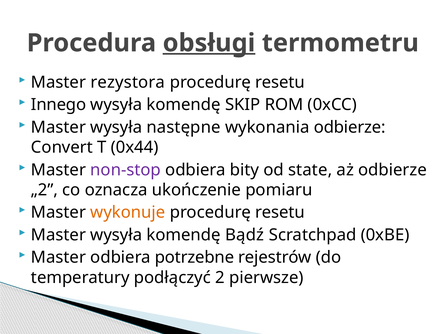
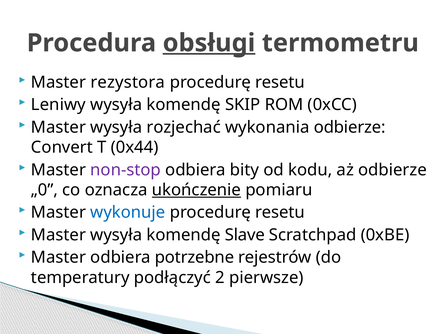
Innego: Innego -> Leniwy
następne: następne -> rozjechać
state: state -> kodu
„2: „2 -> „0
ukończenie underline: none -> present
wykonuje colour: orange -> blue
Bądź: Bądź -> Slave
